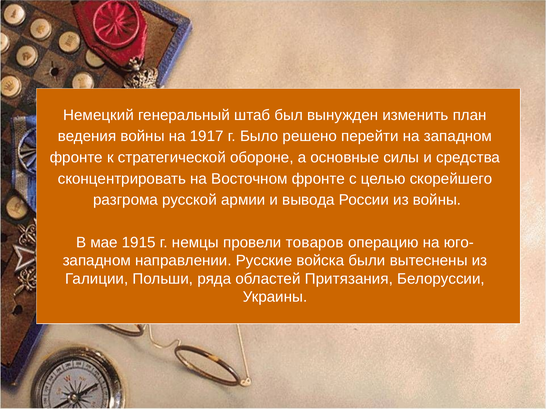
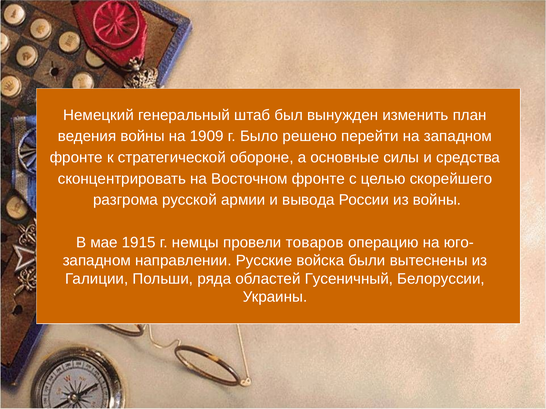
1917: 1917 -> 1909
Притязания: Притязания -> Гусеничный
